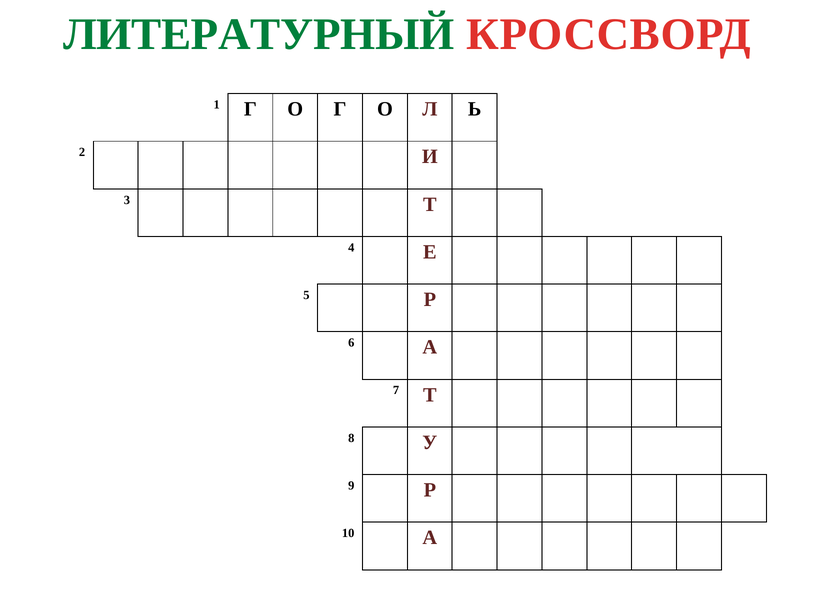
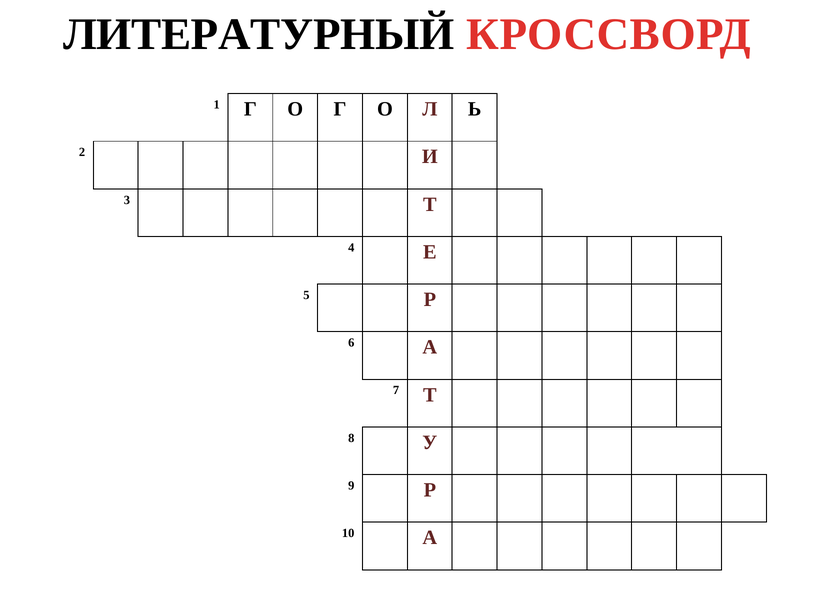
ЛИТЕРАТУРНЫЙ colour: green -> black
